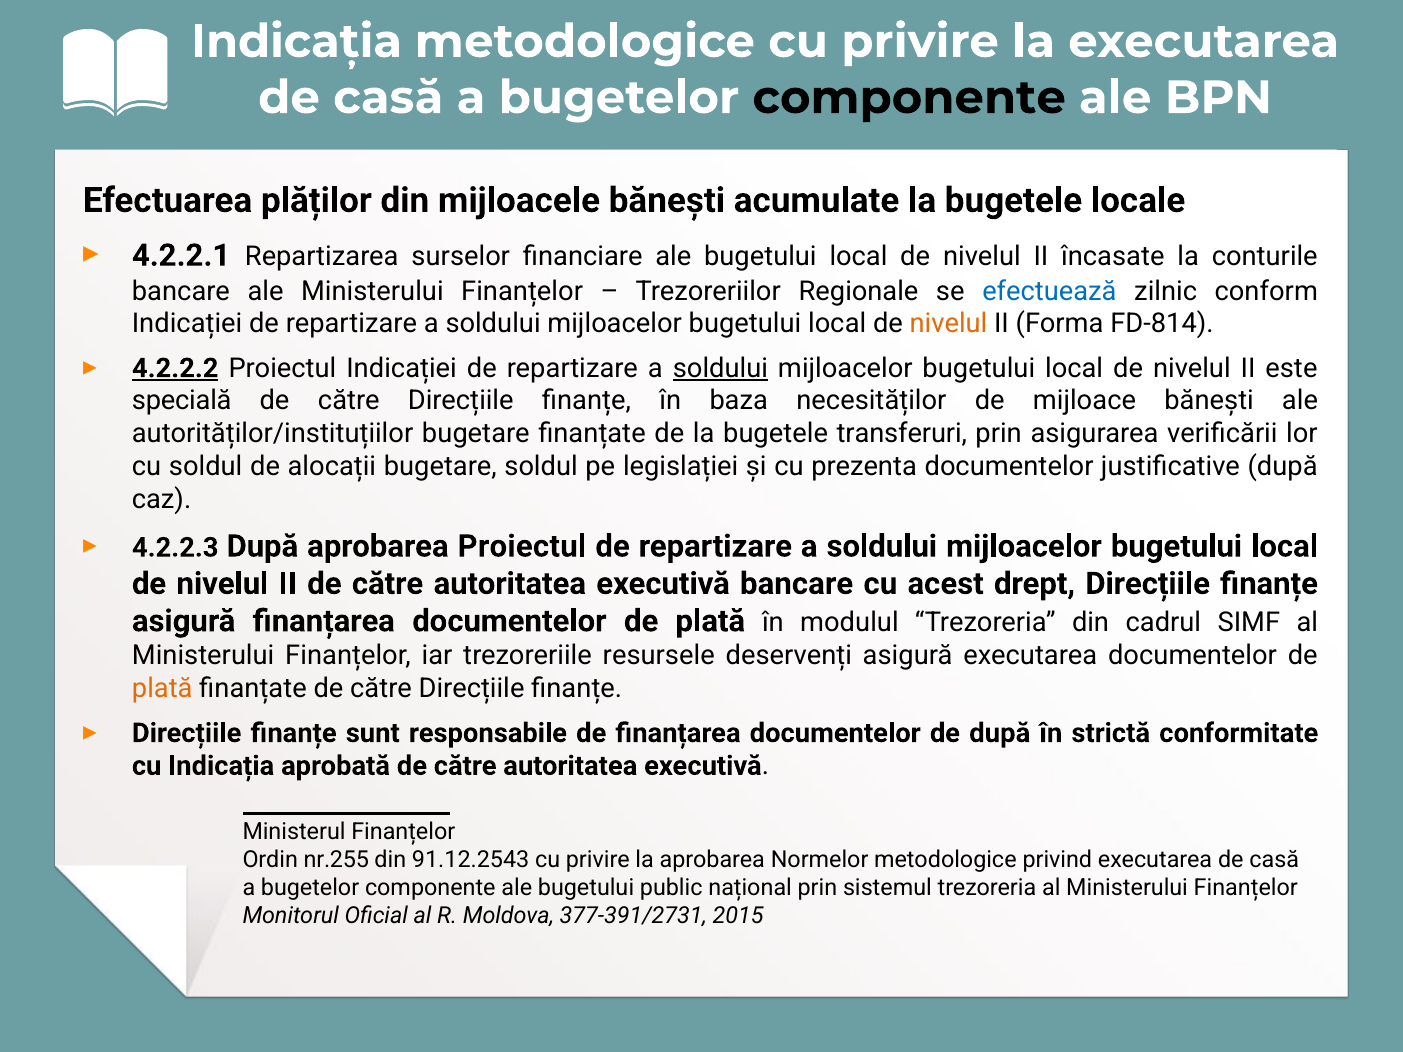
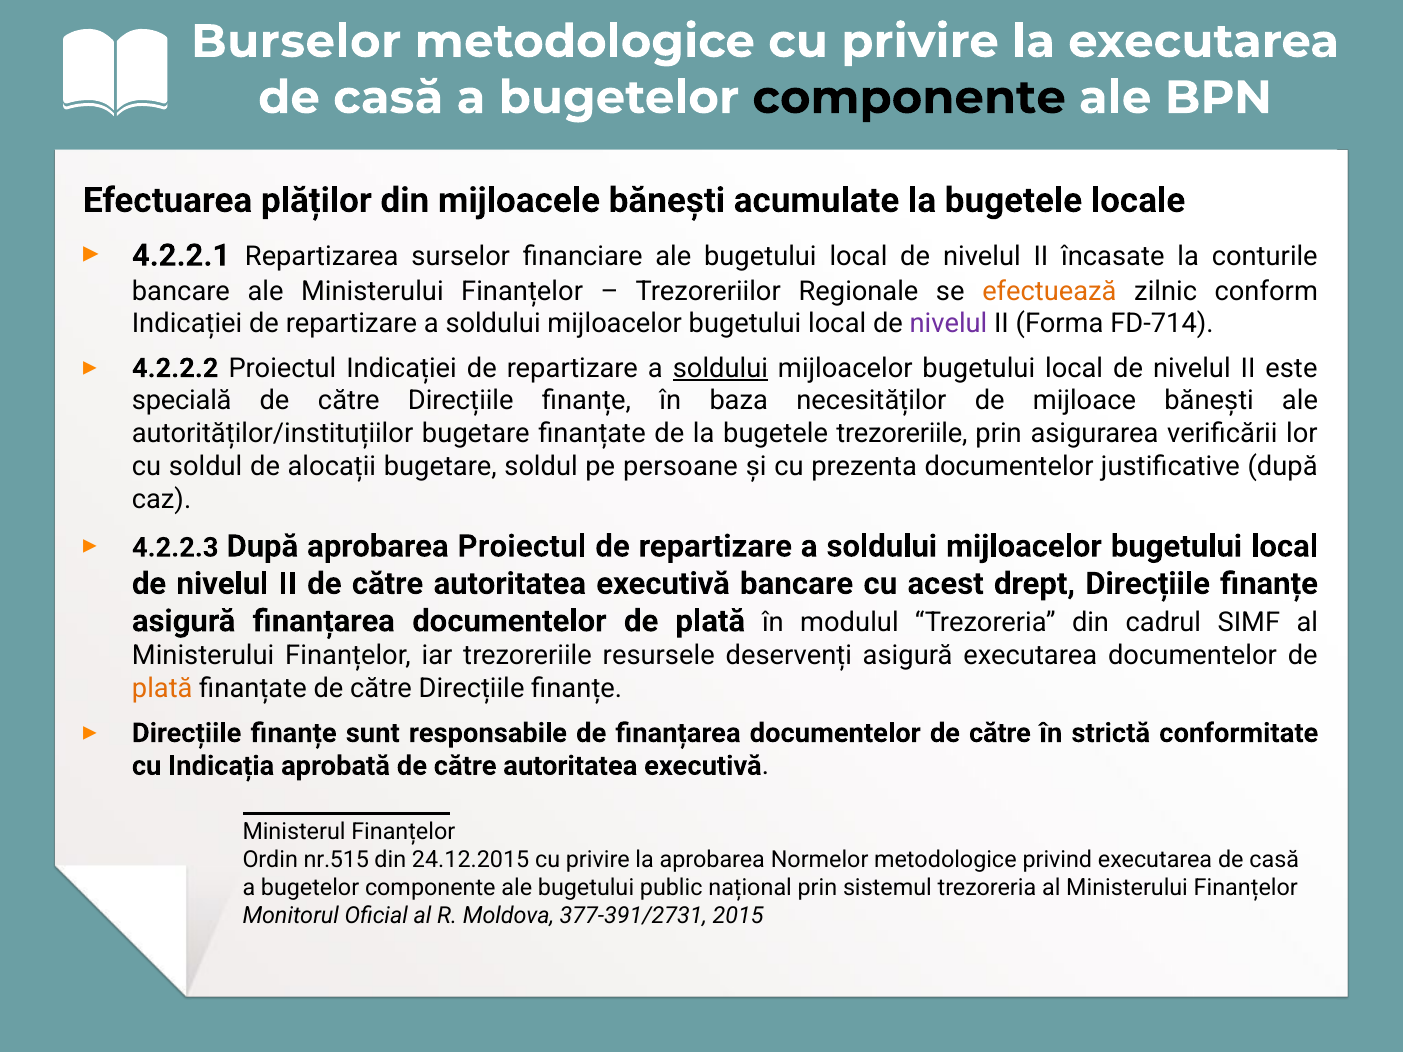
Indicația at (296, 42): Indicația -> Burselor
efectuează colour: blue -> orange
nivelul at (949, 324) colour: orange -> purple
FD-814: FD-814 -> FD-714
4.2.2.2 underline: present -> none
bugetele transferuri: transferuri -> trezoreriile
legislației: legislației -> persoane
documentelor de după: după -> către
nr.255: nr.255 -> nr.515
91.12.2543: 91.12.2543 -> 24.12.2015
